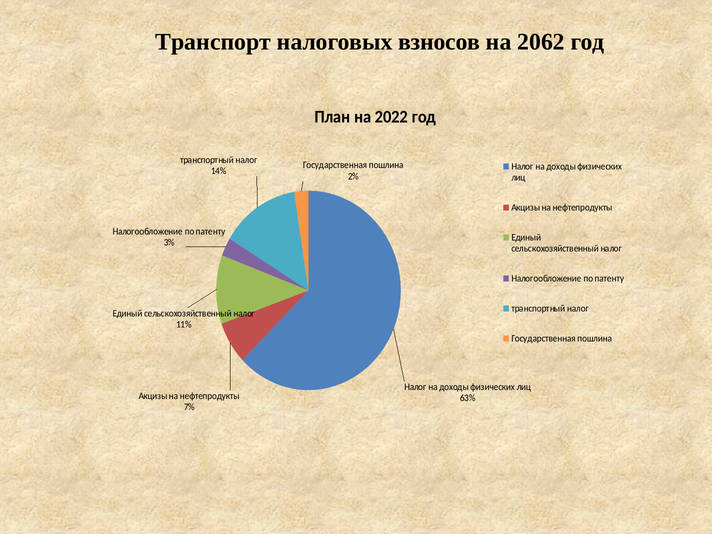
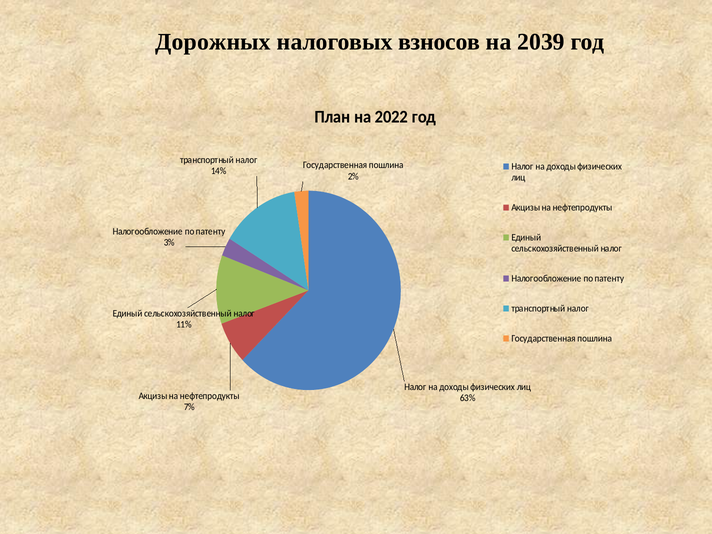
Транспорт: Транспорт -> Дорожных
2062: 2062 -> 2039
